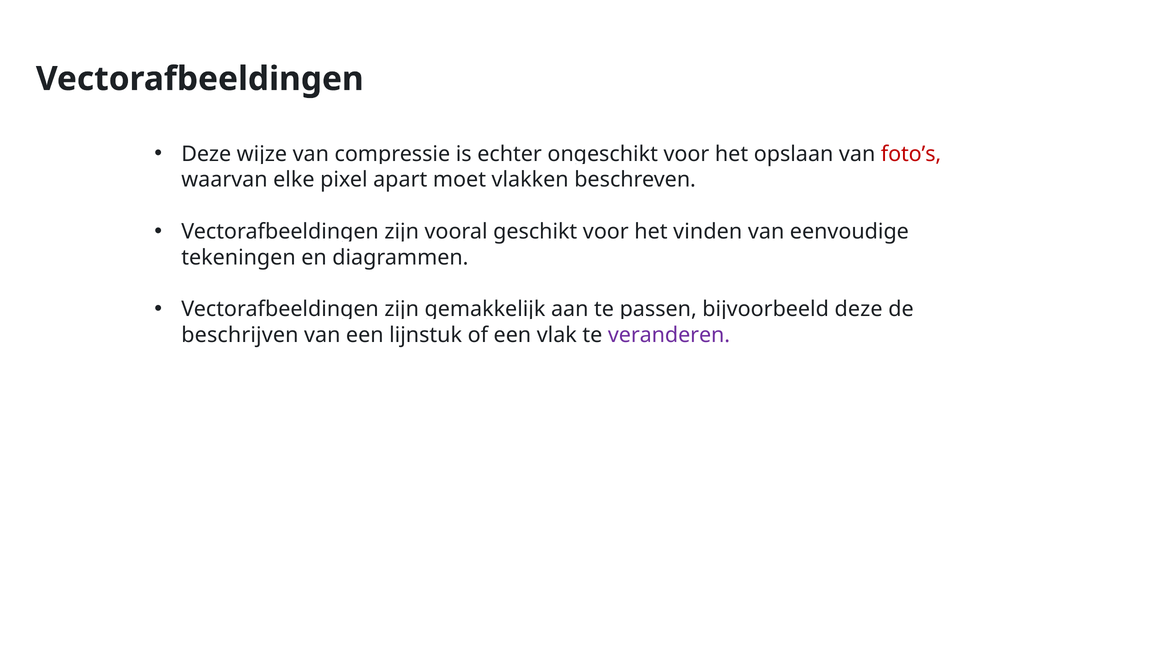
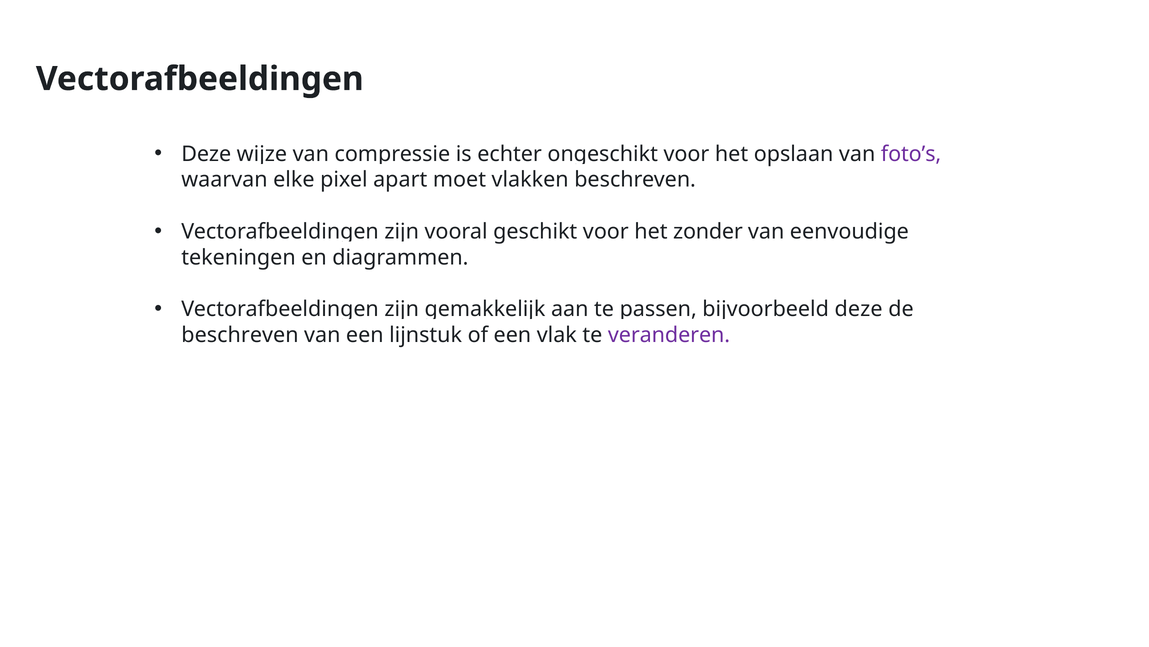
foto’s colour: red -> purple
vinden: vinden -> zonder
beschrijven at (240, 335): beschrijven -> beschreven
